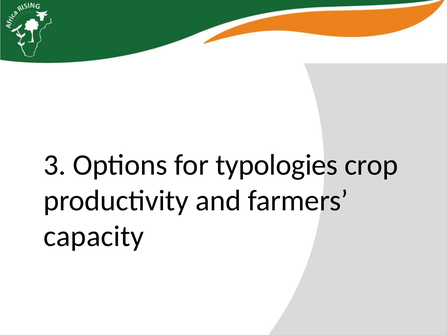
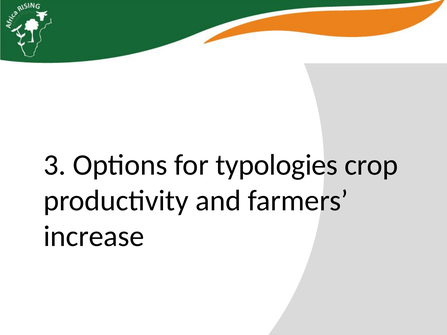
capacity: capacity -> increase
